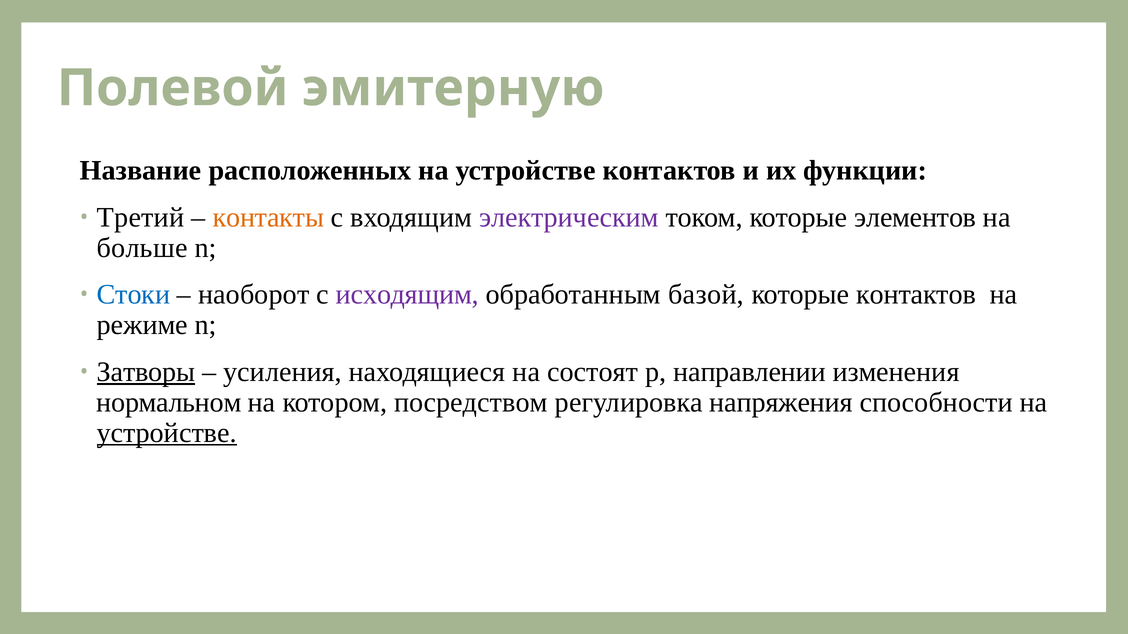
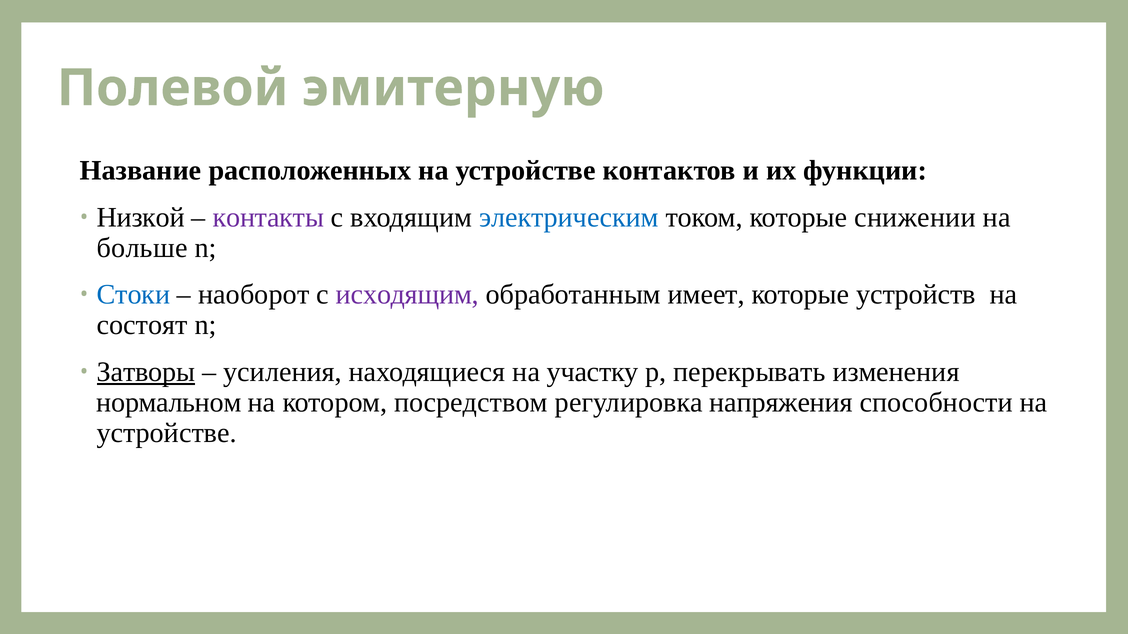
Третий: Третий -> Низкой
контакты colour: orange -> purple
электрическим colour: purple -> blue
элементов: элементов -> снижении
базой: базой -> имеет
которые контактов: контактов -> устройств
режиме: режиме -> состоят
состоят: состоят -> участку
направлении: направлении -> перекрывать
устройстве at (167, 433) underline: present -> none
